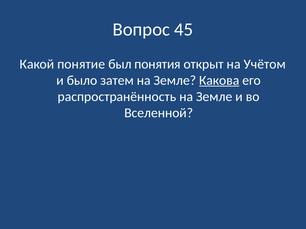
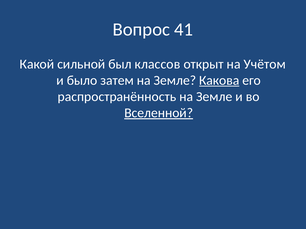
45: 45 -> 41
понятие: понятие -> сильной
понятия: понятия -> классов
Вселенной underline: none -> present
